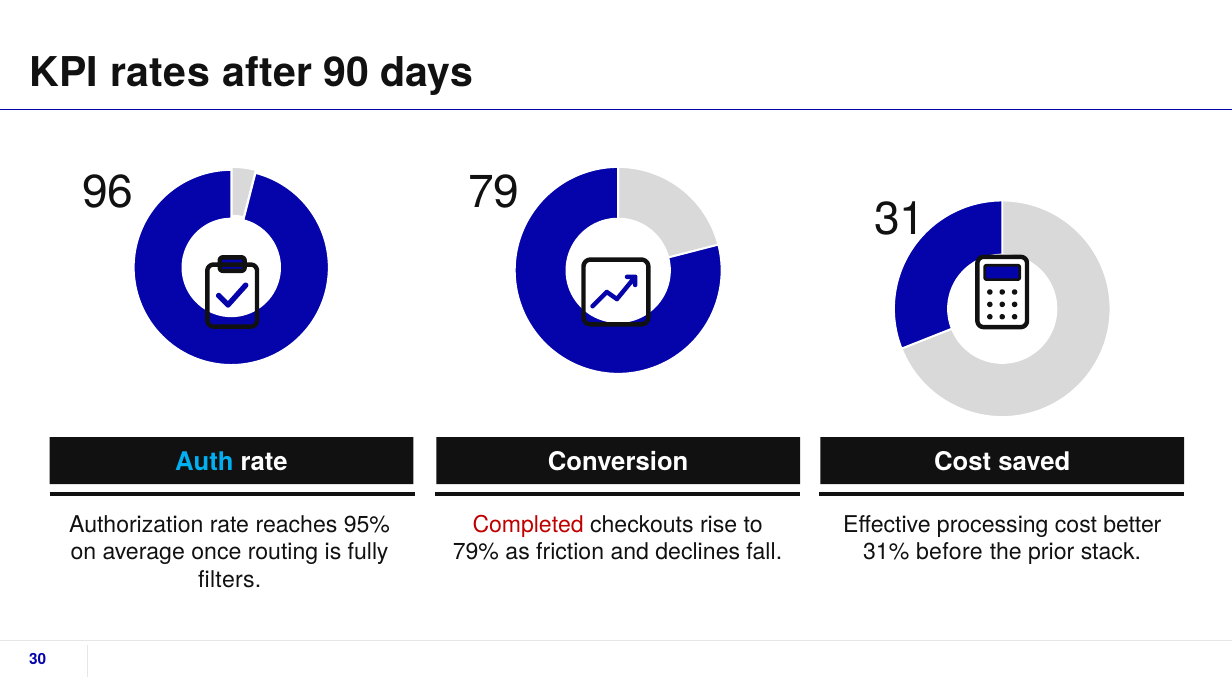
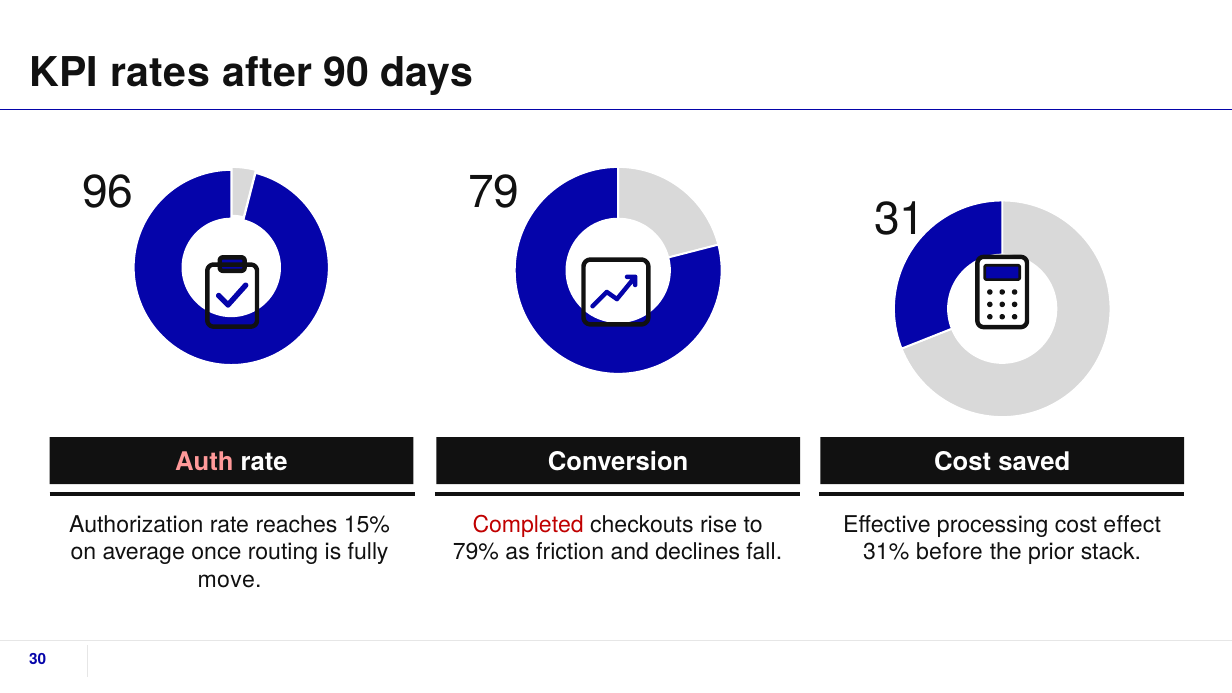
Auth colour: light blue -> pink
95%: 95% -> 15%
better: better -> effect
filters: filters -> move
